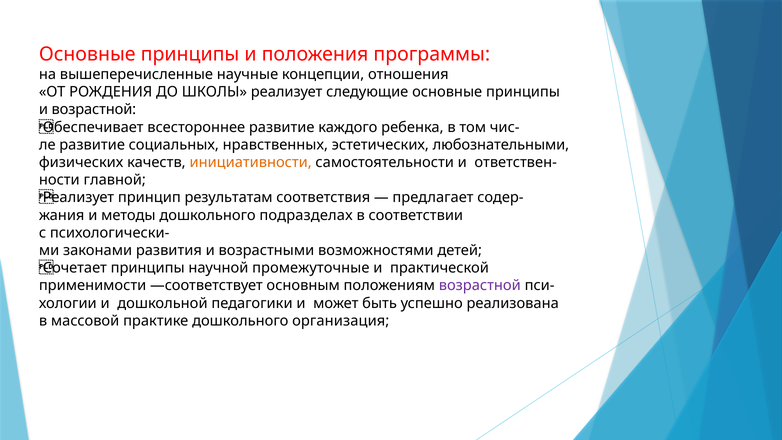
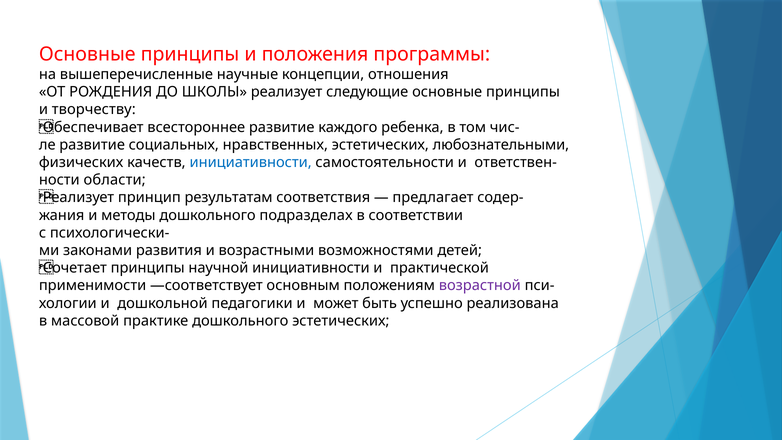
и возрастной: возрастной -> творчеству
инициативности at (251, 162) colour: orange -> blue
главной: главной -> области
научной промежуточные: промежуточные -> инициативности
дошкольного организация: организация -> эстетических
